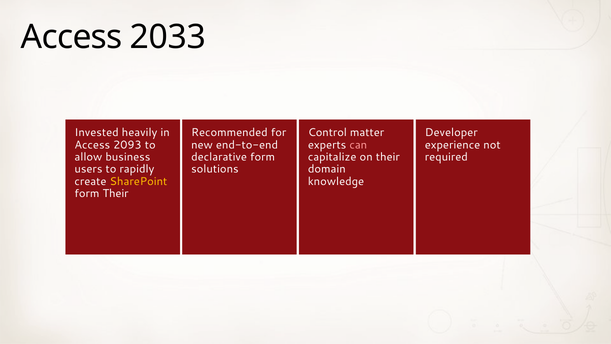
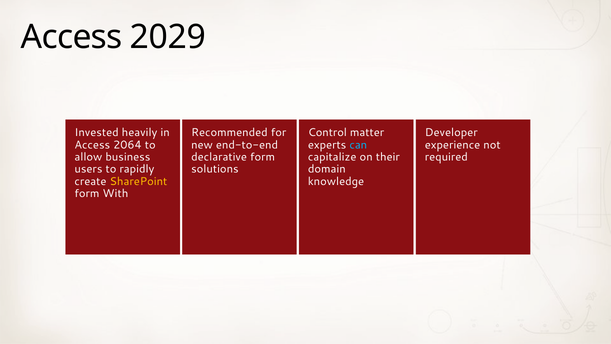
2033: 2033 -> 2029
2093: 2093 -> 2064
can colour: pink -> light blue
form Their: Their -> With
